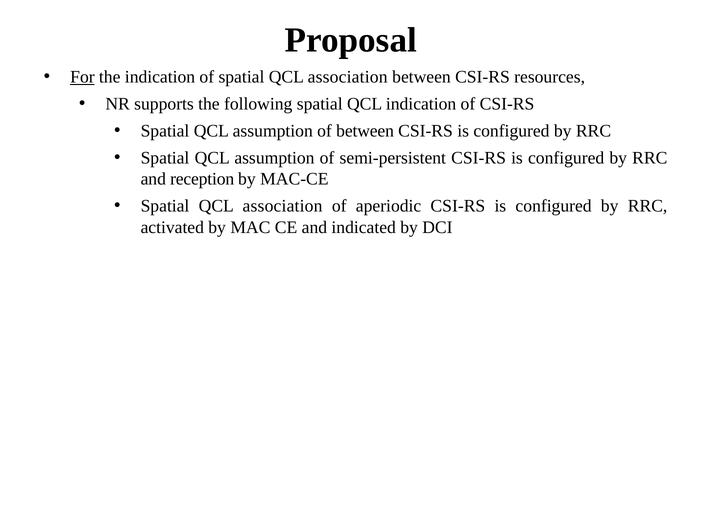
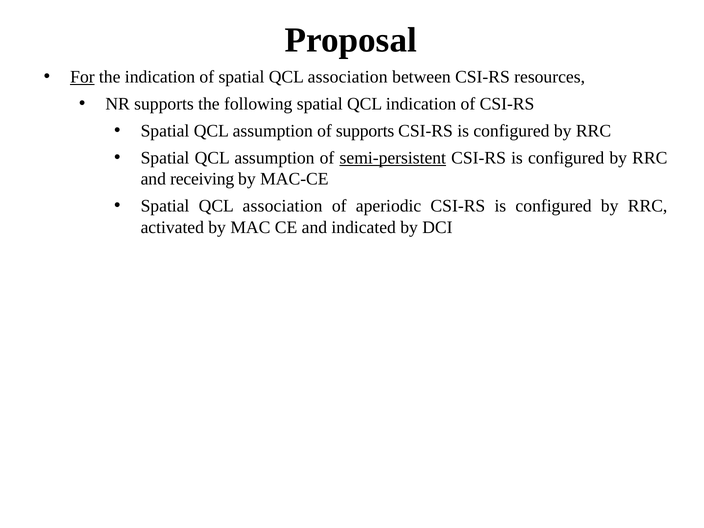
of between: between -> supports
semi-persistent underline: none -> present
reception: reception -> receiving
